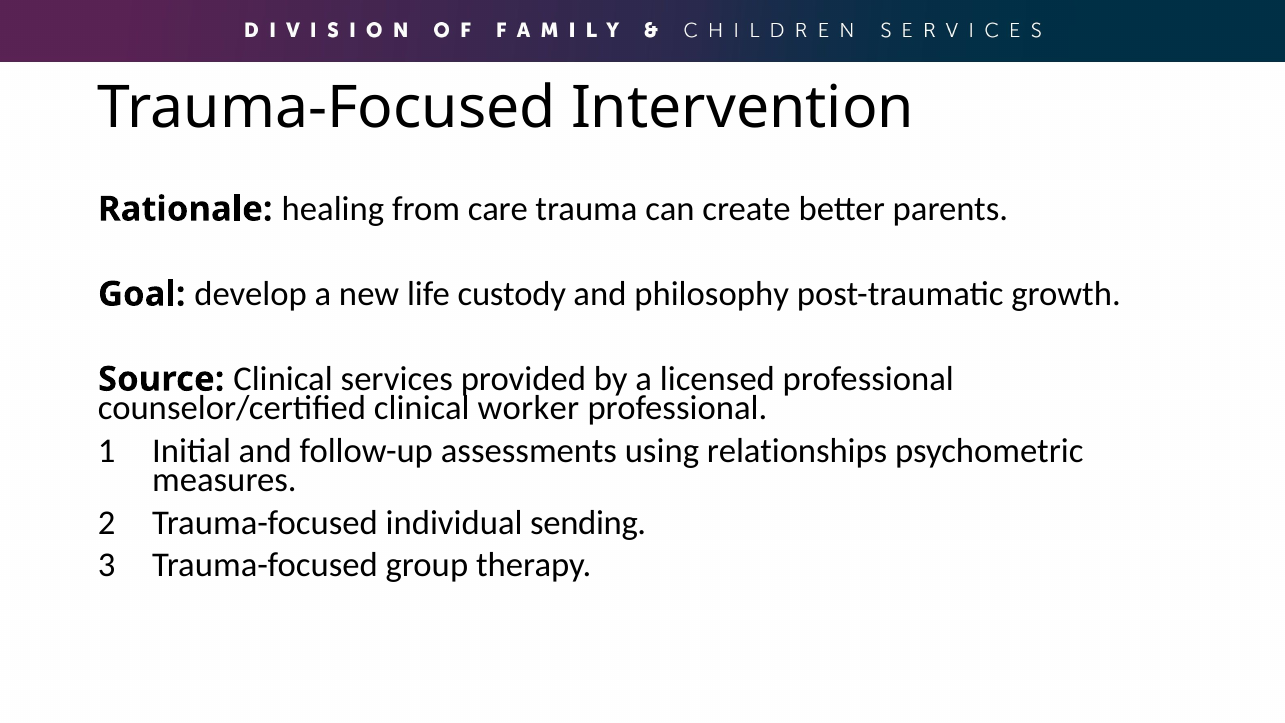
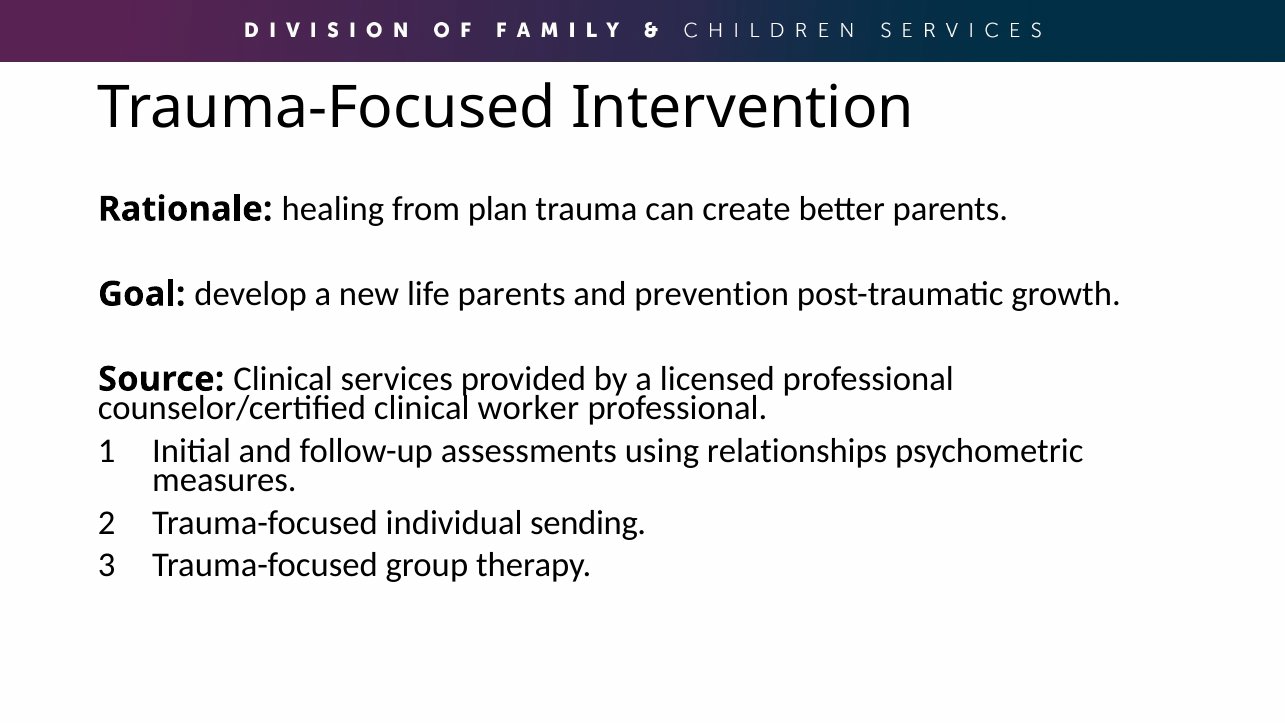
care: care -> plan
life custody: custody -> parents
philosophy: philosophy -> prevention
